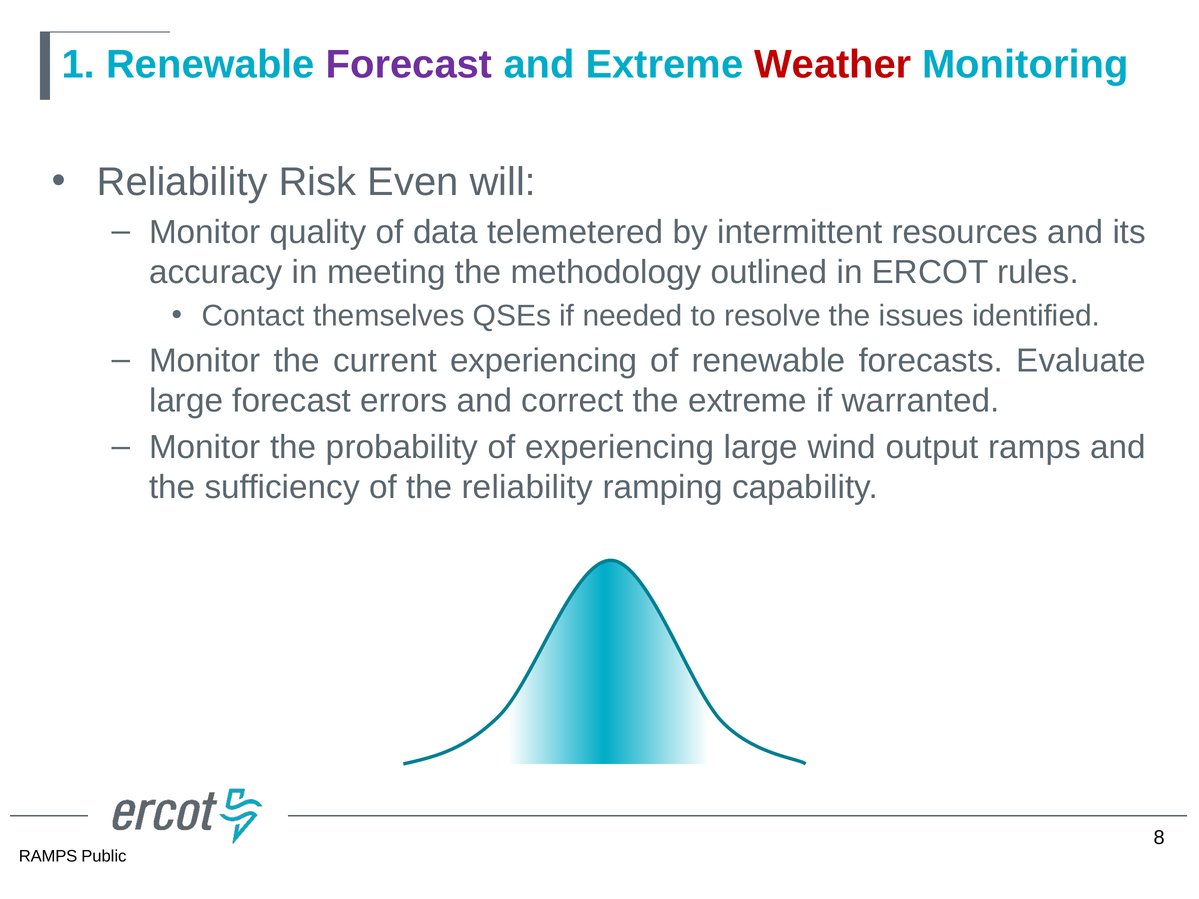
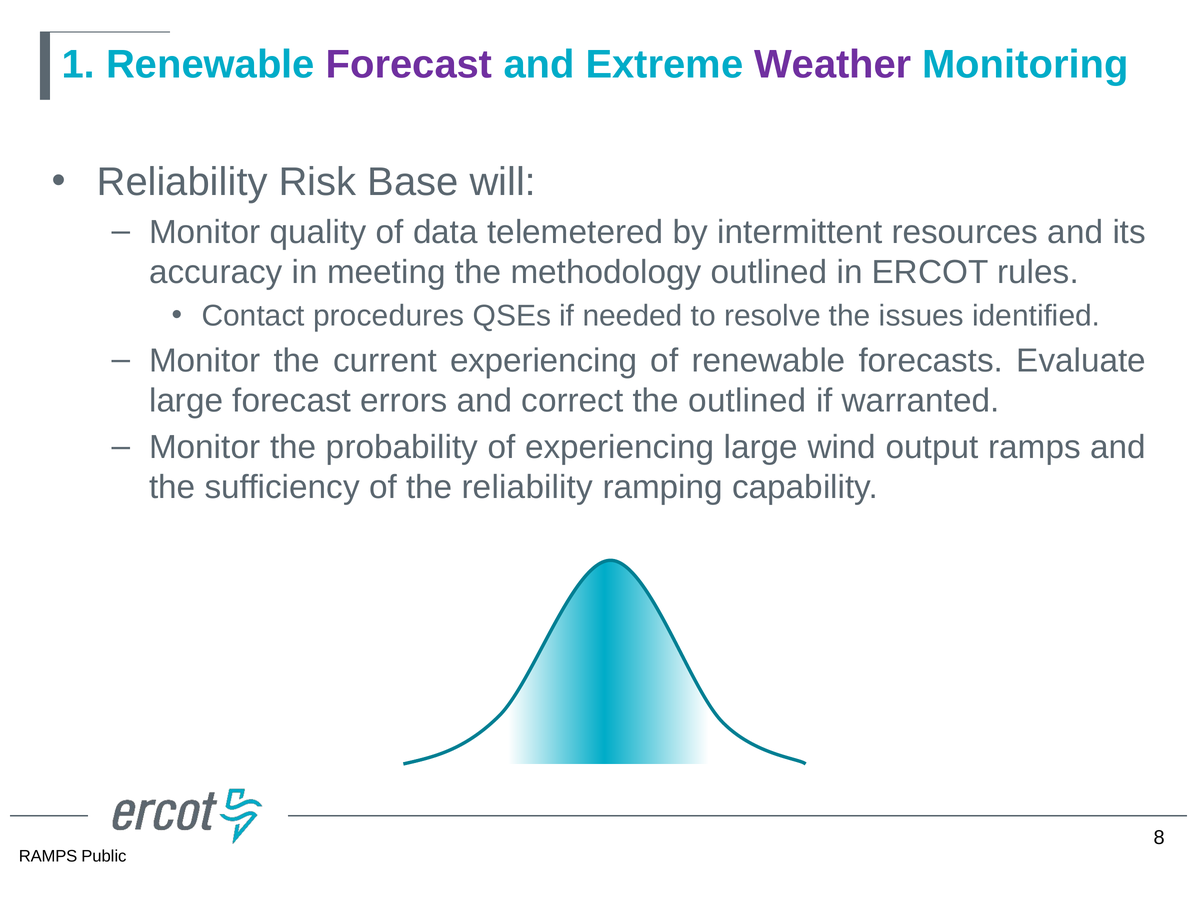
Weather colour: red -> purple
Even: Even -> Base
themselves: themselves -> procedures
the extreme: extreme -> outlined
